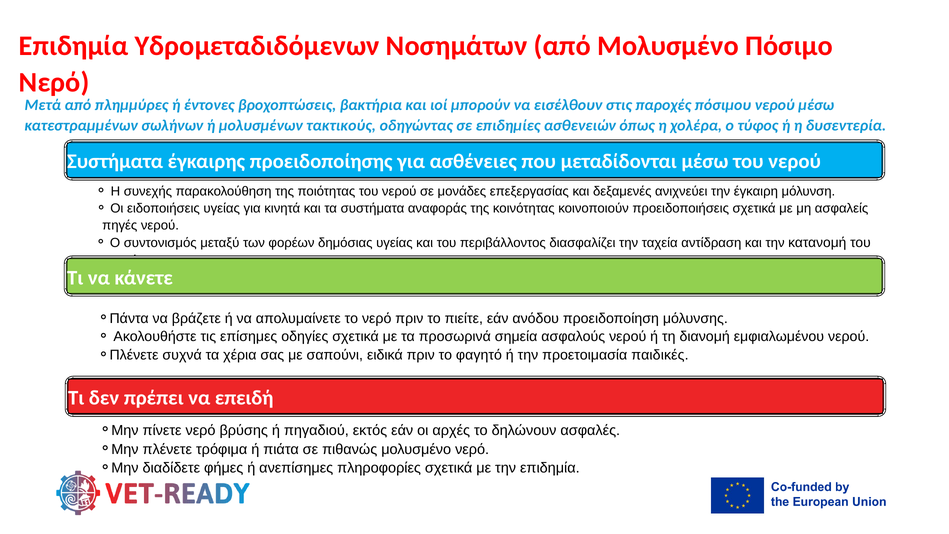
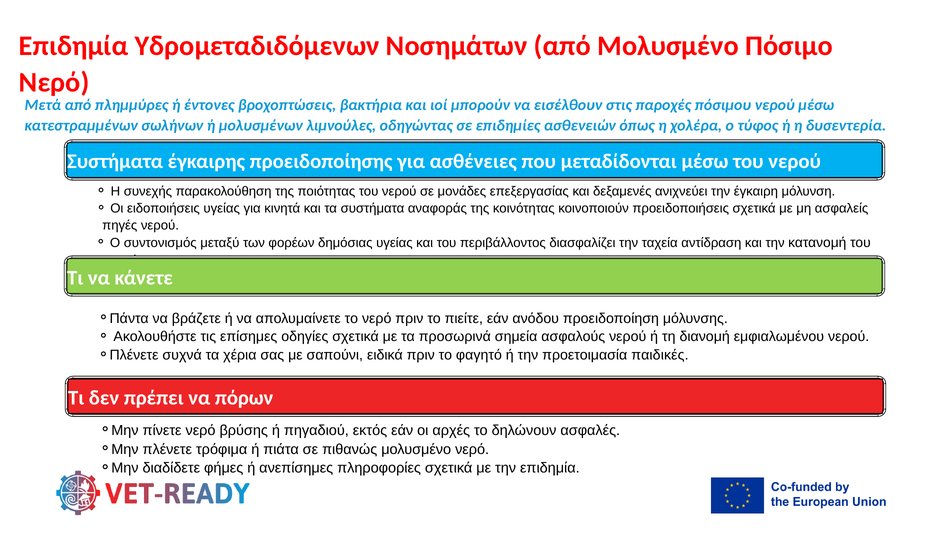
τακτικούς: τακτικούς -> λιμνούλες
επειδή: επειδή -> πόρων
